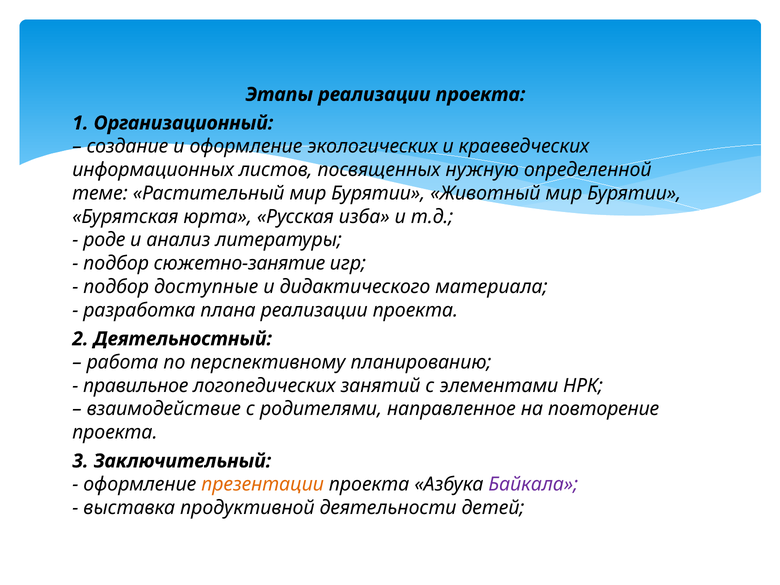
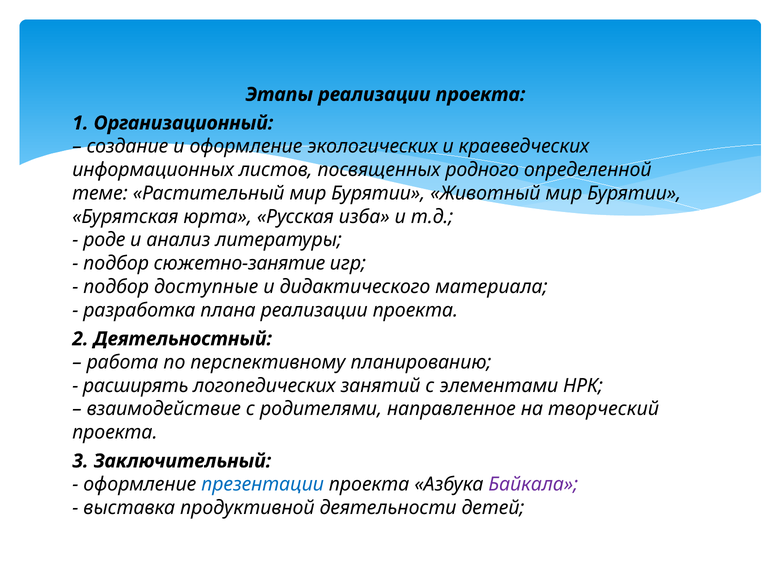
нужную: нужную -> родного
правильное: правильное -> расширять
повторение: повторение -> творческий
презентации colour: orange -> blue
